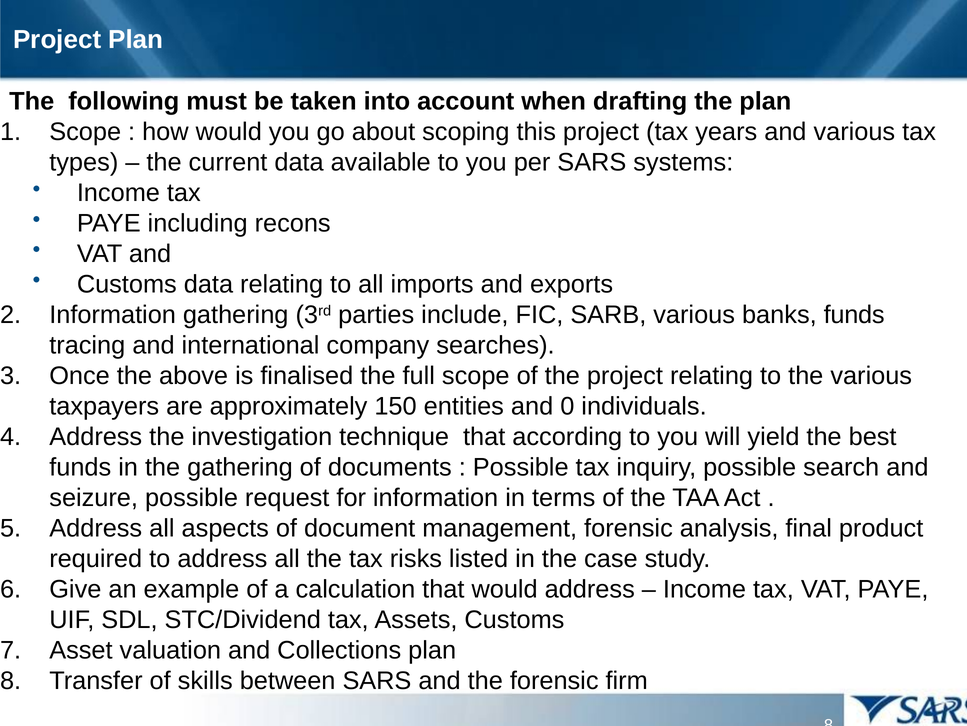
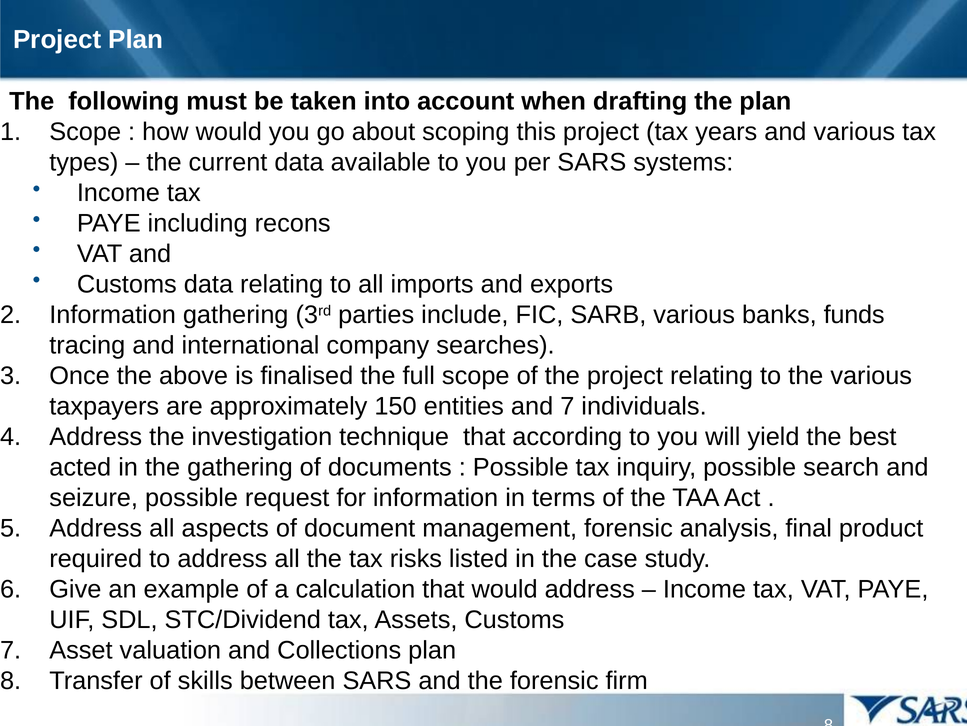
and 0: 0 -> 7
funds at (80, 467): funds -> acted
